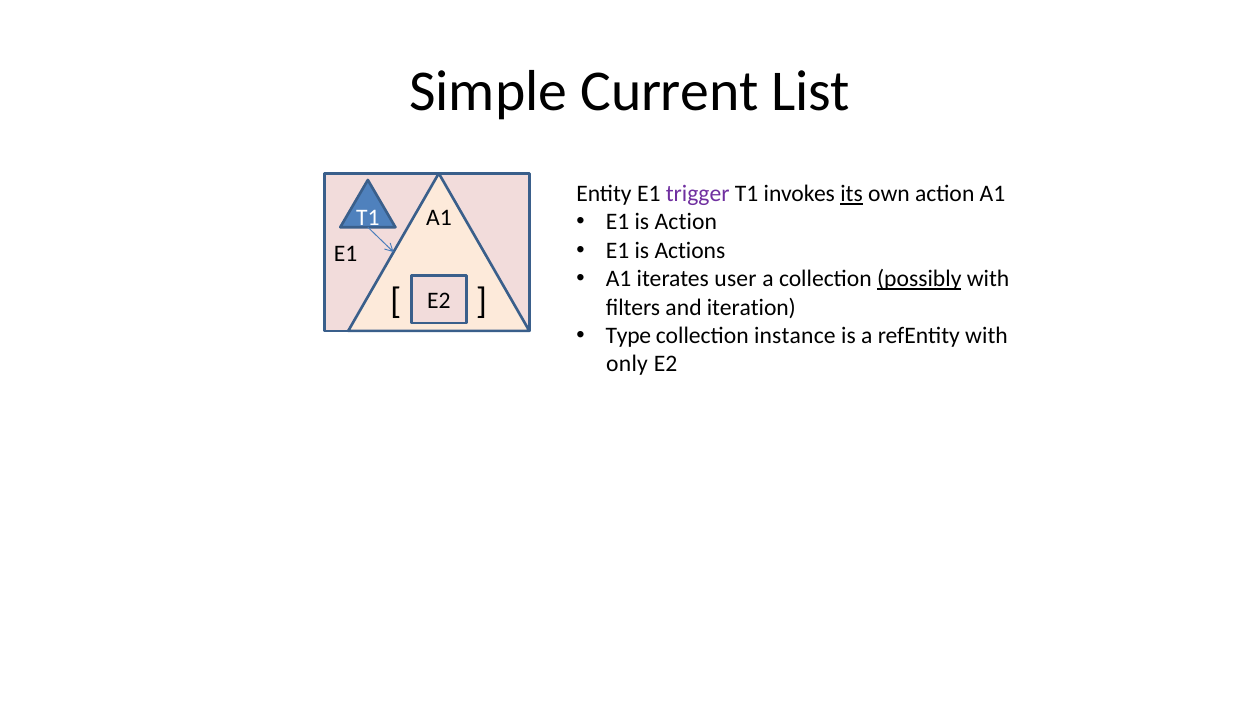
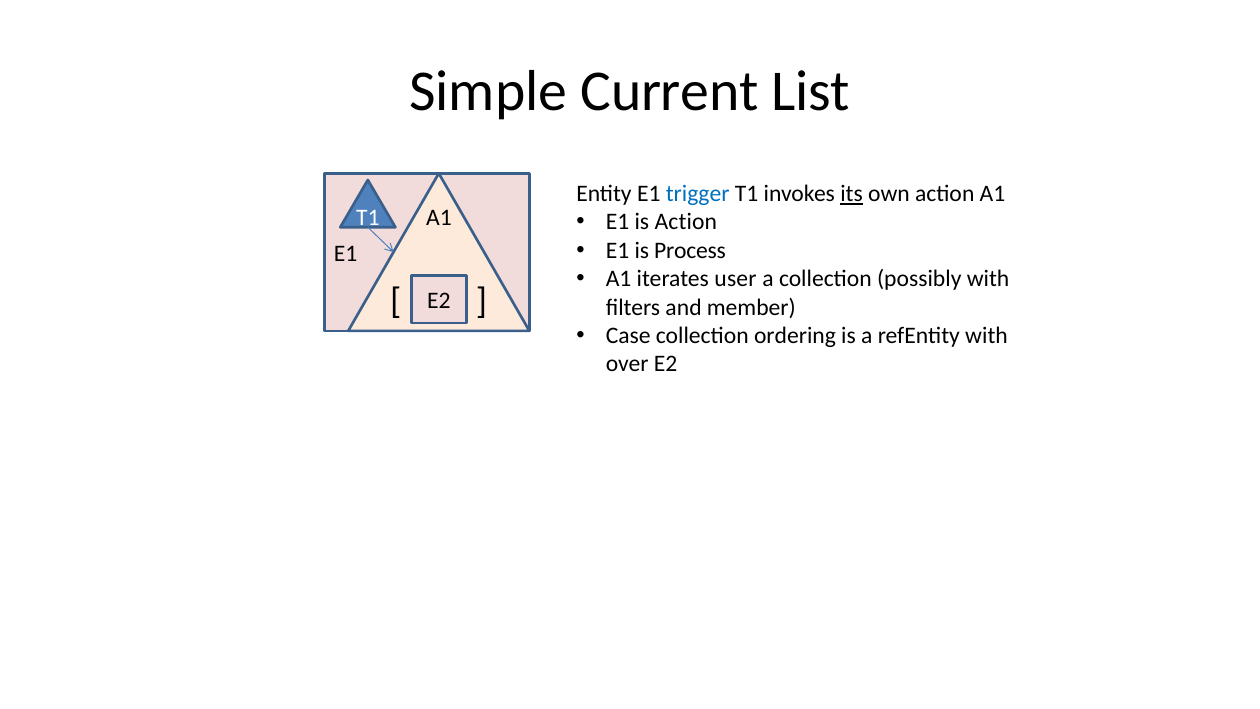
trigger colour: purple -> blue
Actions: Actions -> Process
possibly underline: present -> none
iteration: iteration -> member
Type: Type -> Case
instance: instance -> ordering
only: only -> over
